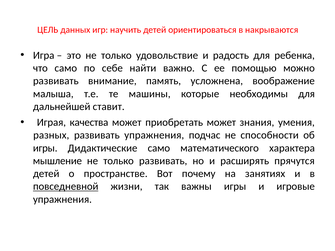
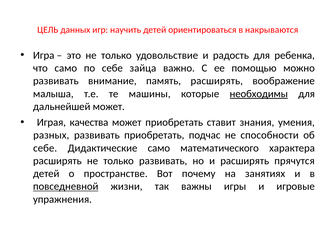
найти: найти -> зайца
память усложнена: усложнена -> расширять
необходимы underline: none -> present
дальнейшей ставит: ставит -> может
приобретать может: может -> ставит
развивать упражнения: упражнения -> приобретать
игры at (45, 148): игры -> себе
мышление at (57, 161): мышление -> расширять
